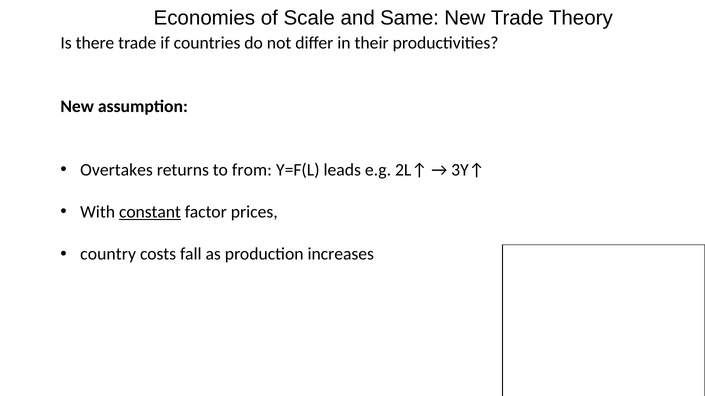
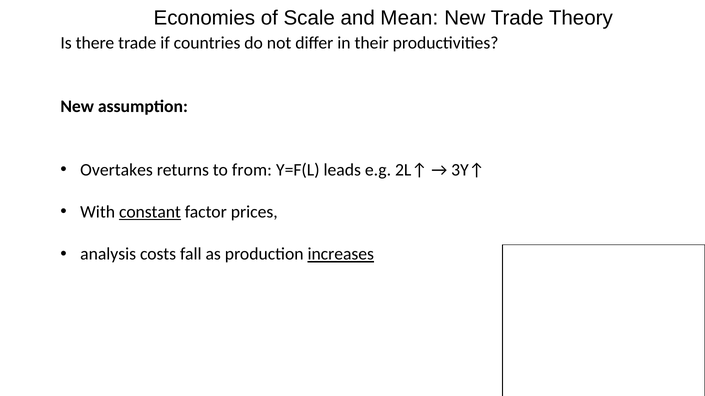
Same: Same -> Mean
country: country -> analysis
increases underline: none -> present
